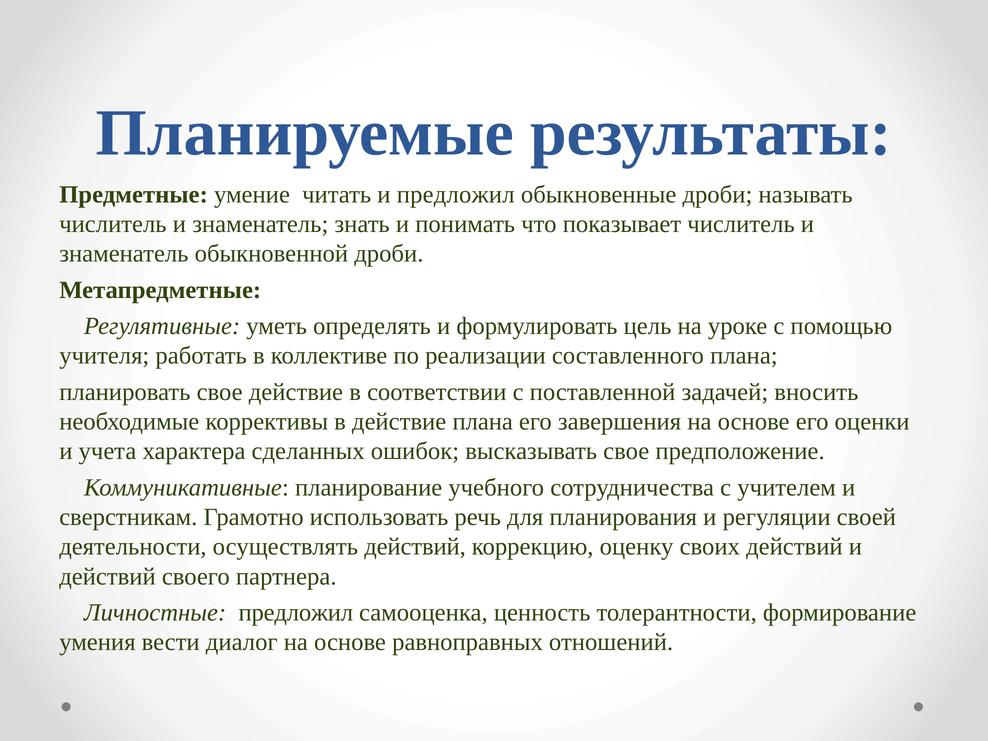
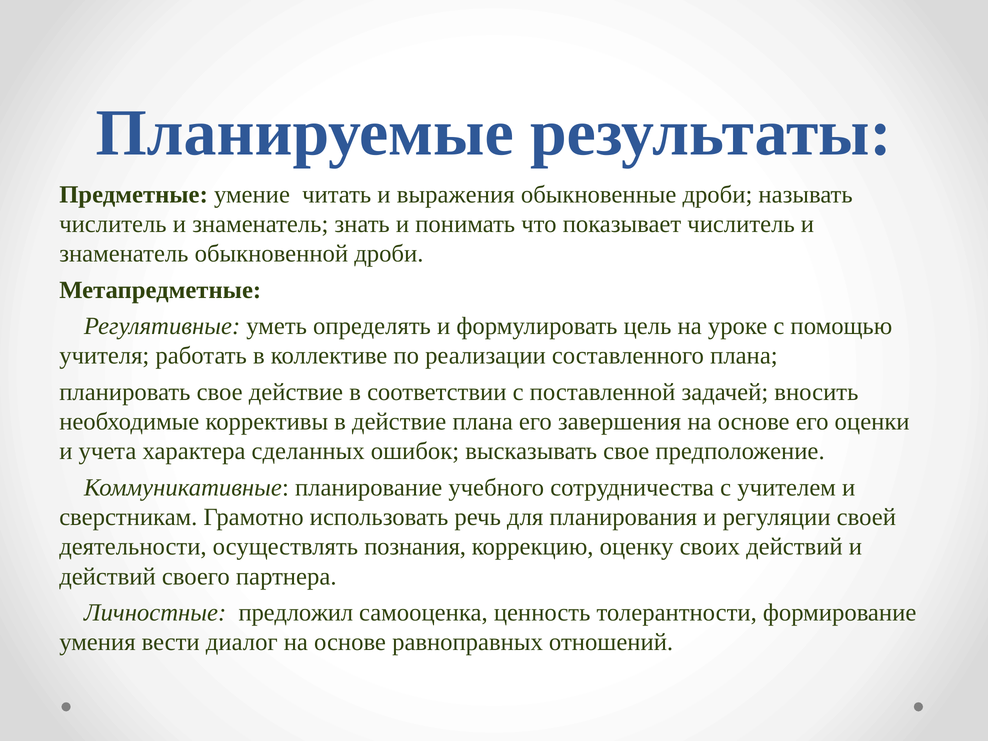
и предложил: предложил -> выражения
осуществлять действий: действий -> познания
